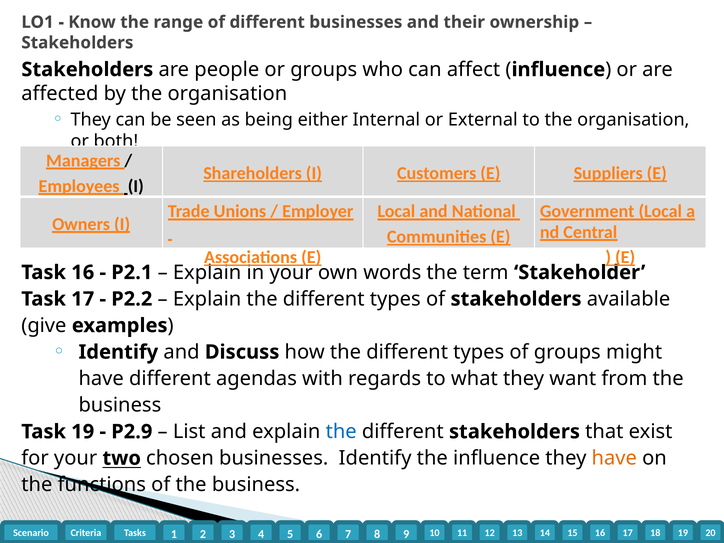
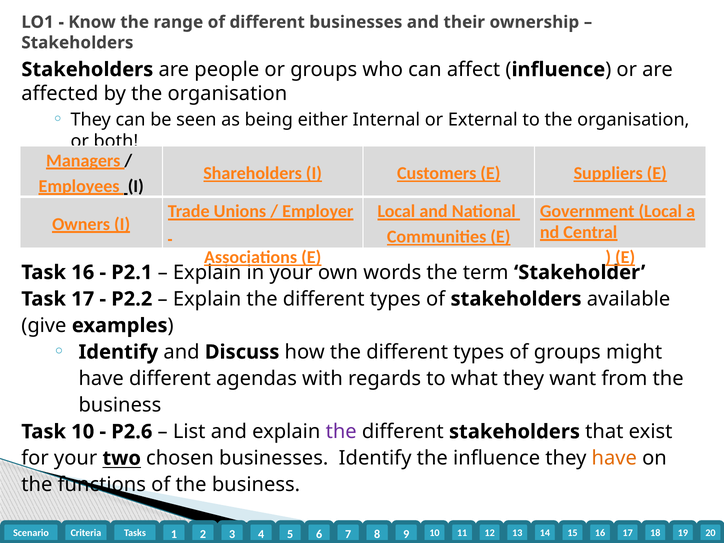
Task 19: 19 -> 10
P2.9: P2.9 -> P2.6
the at (341, 432) colour: blue -> purple
